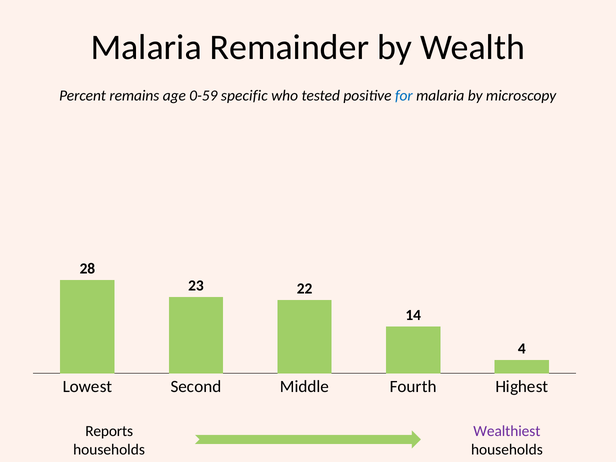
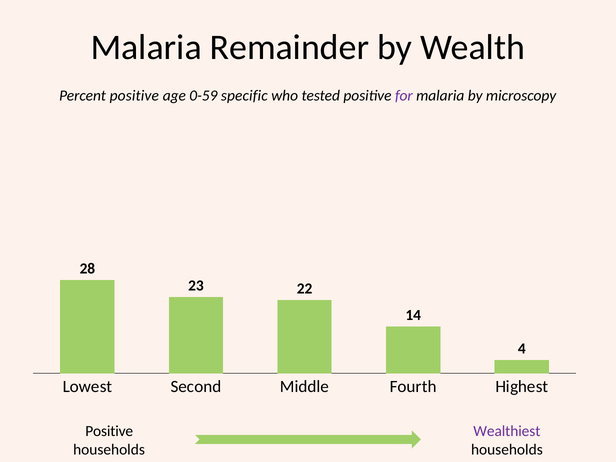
Percent remains: remains -> positive
for colour: blue -> purple
Reports at (109, 431): Reports -> Positive
